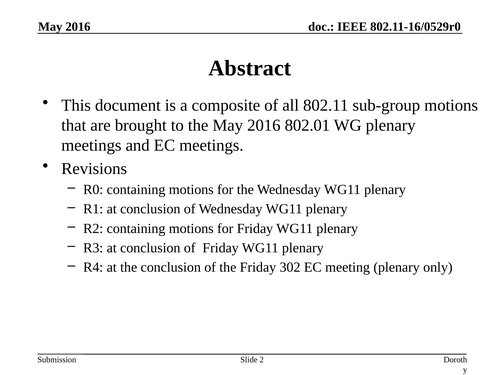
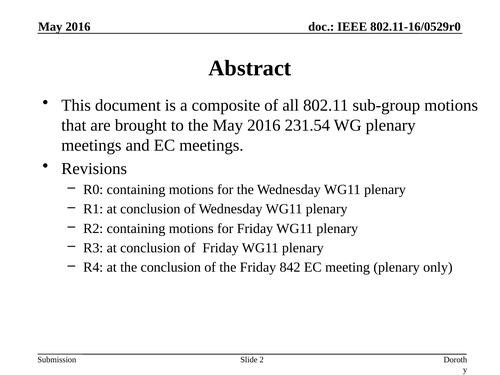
802.01: 802.01 -> 231.54
302: 302 -> 842
